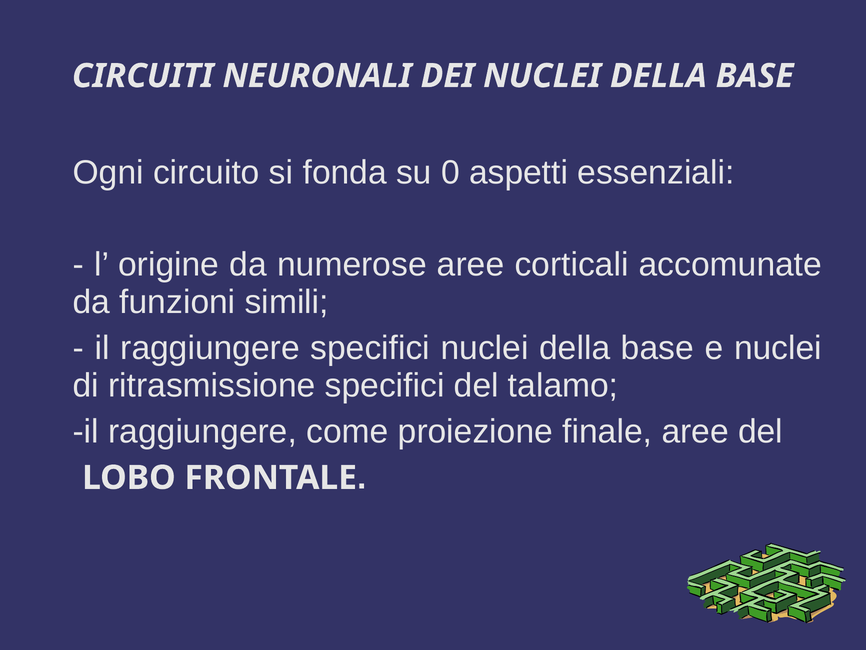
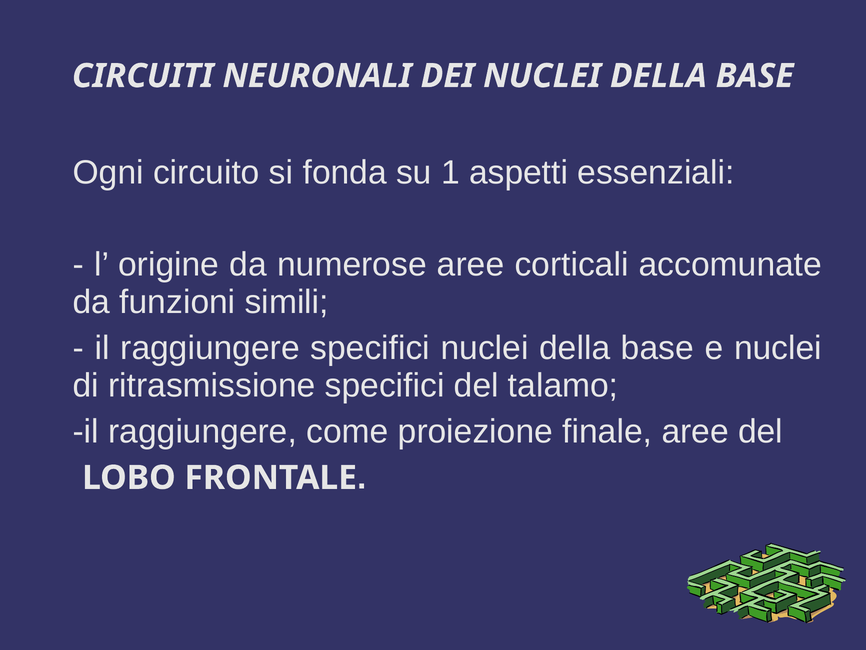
0: 0 -> 1
